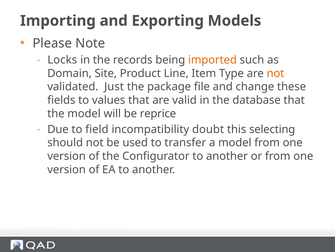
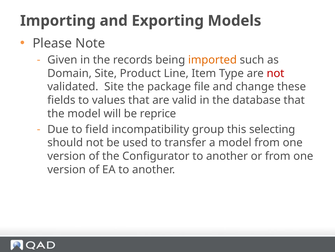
Locks: Locks -> Given
not at (275, 73) colour: orange -> red
validated Just: Just -> Site
doubt: doubt -> group
